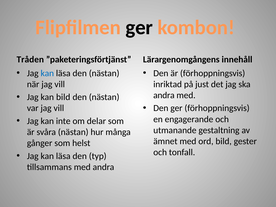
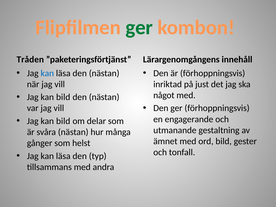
ger at (139, 27) colour: black -> green
andra at (164, 95): andra -> något
inte at (63, 121): inte -> bild
